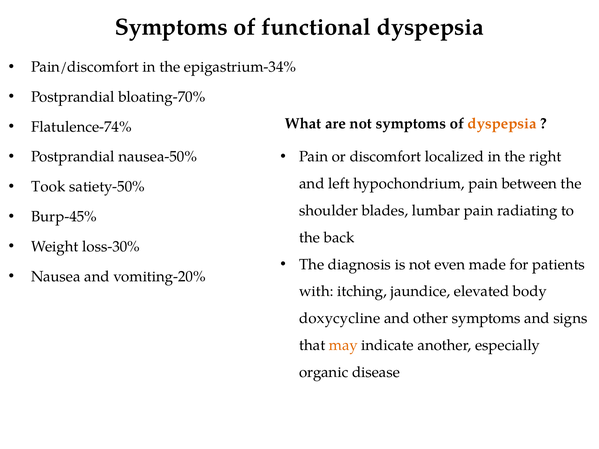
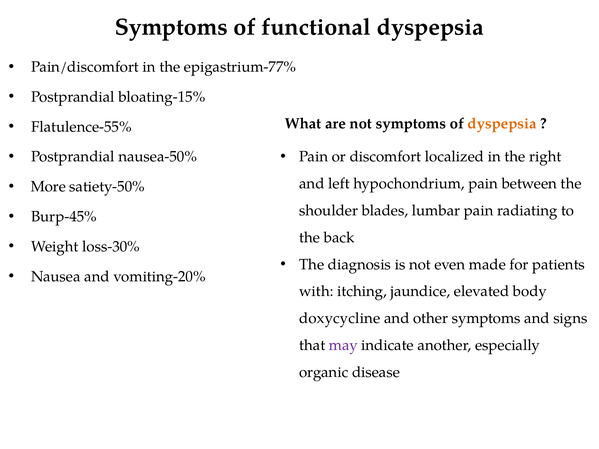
epigastrium-34%: epigastrium-34% -> epigastrium-77%
bloating-70%: bloating-70% -> bloating-15%
Flatulence-74%: Flatulence-74% -> Flatulence-55%
Took: Took -> More
may colour: orange -> purple
